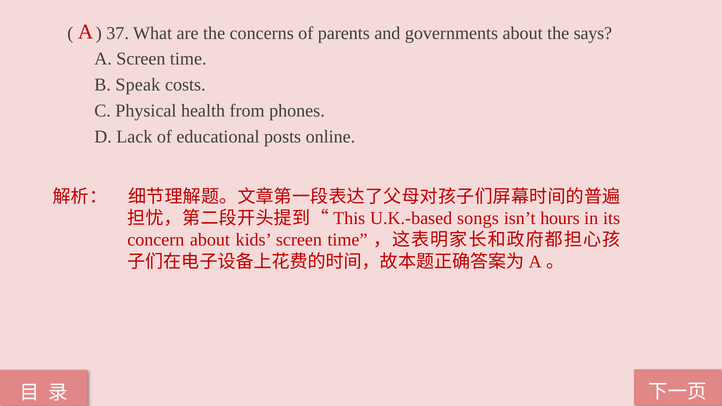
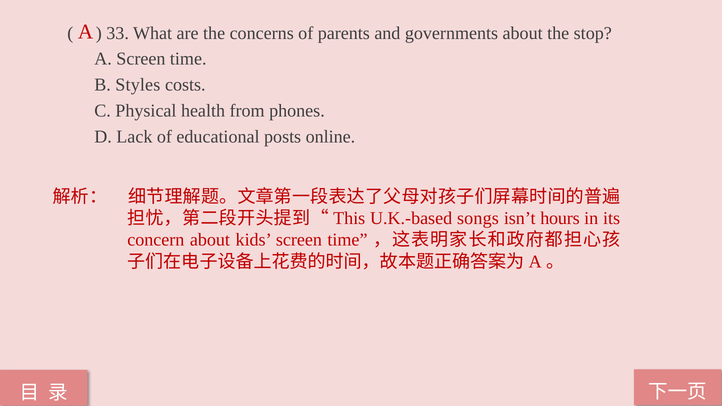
37: 37 -> 33
says: says -> stop
Speak: Speak -> Styles
